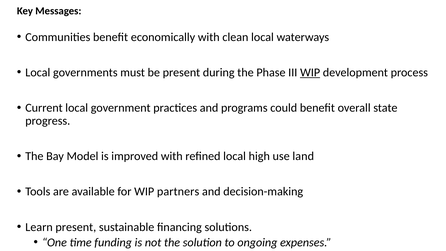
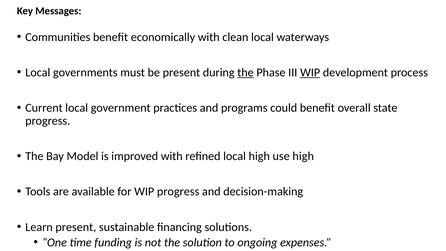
the at (245, 72) underline: none -> present
use land: land -> high
WIP partners: partners -> progress
